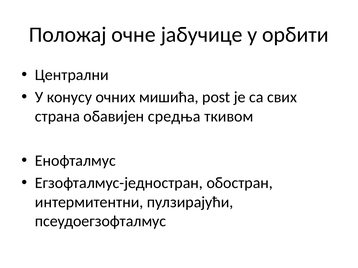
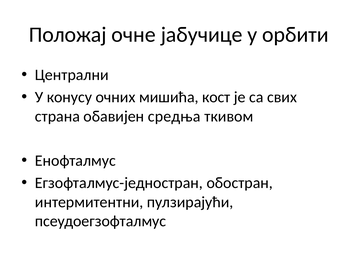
post: post -> кост
